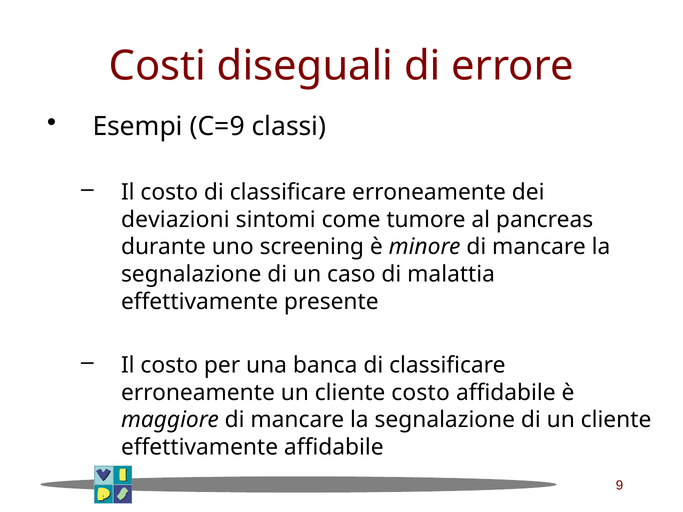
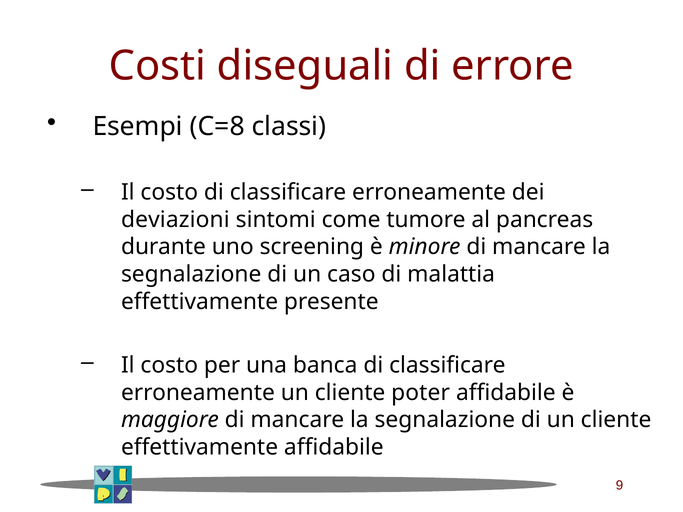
C=9: C=9 -> C=8
cliente costo: costo -> poter
